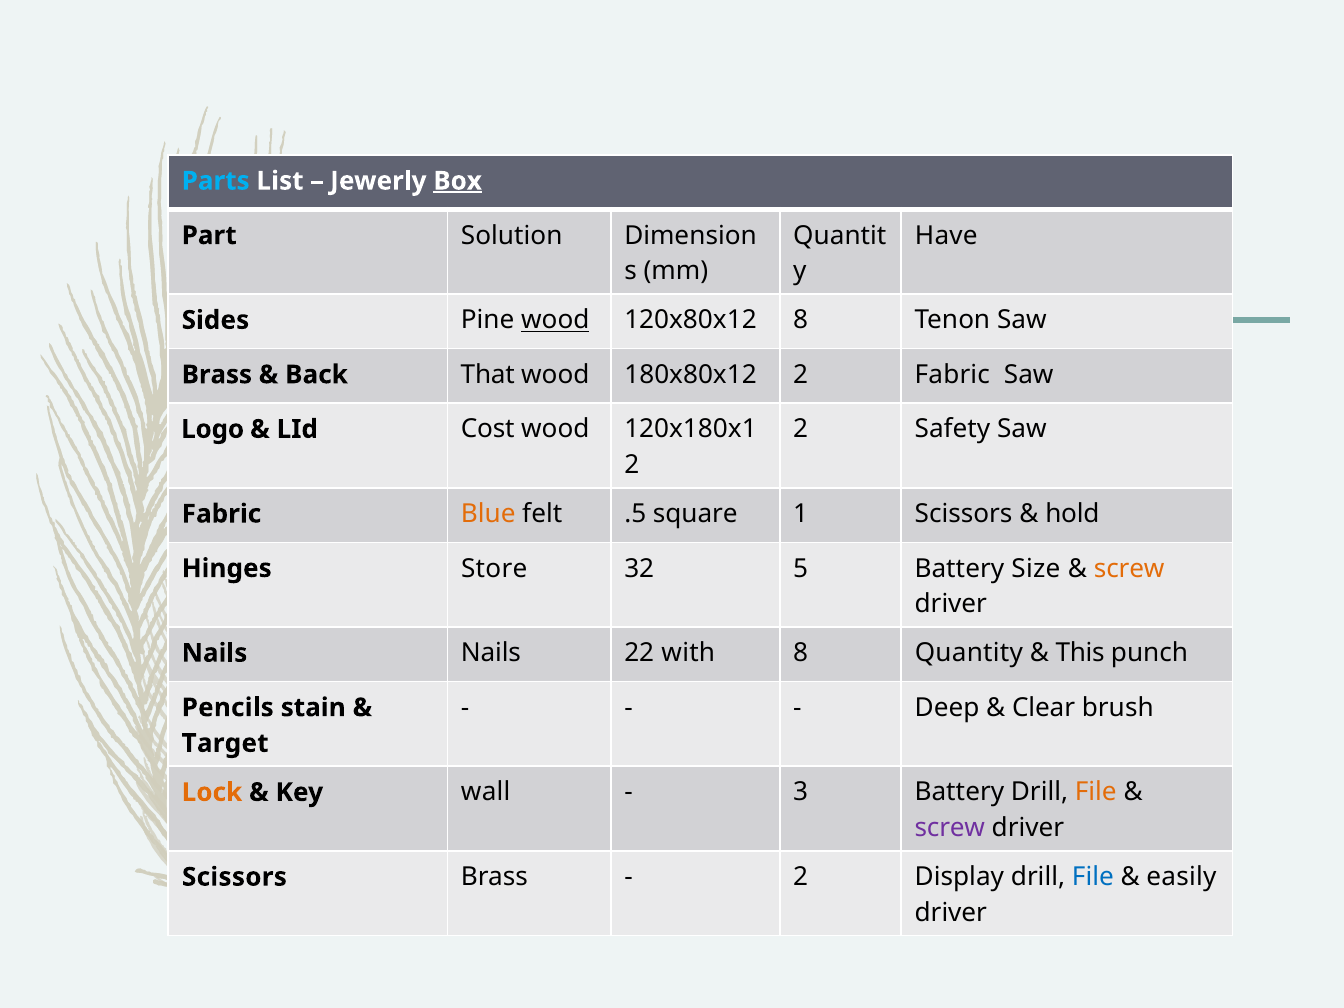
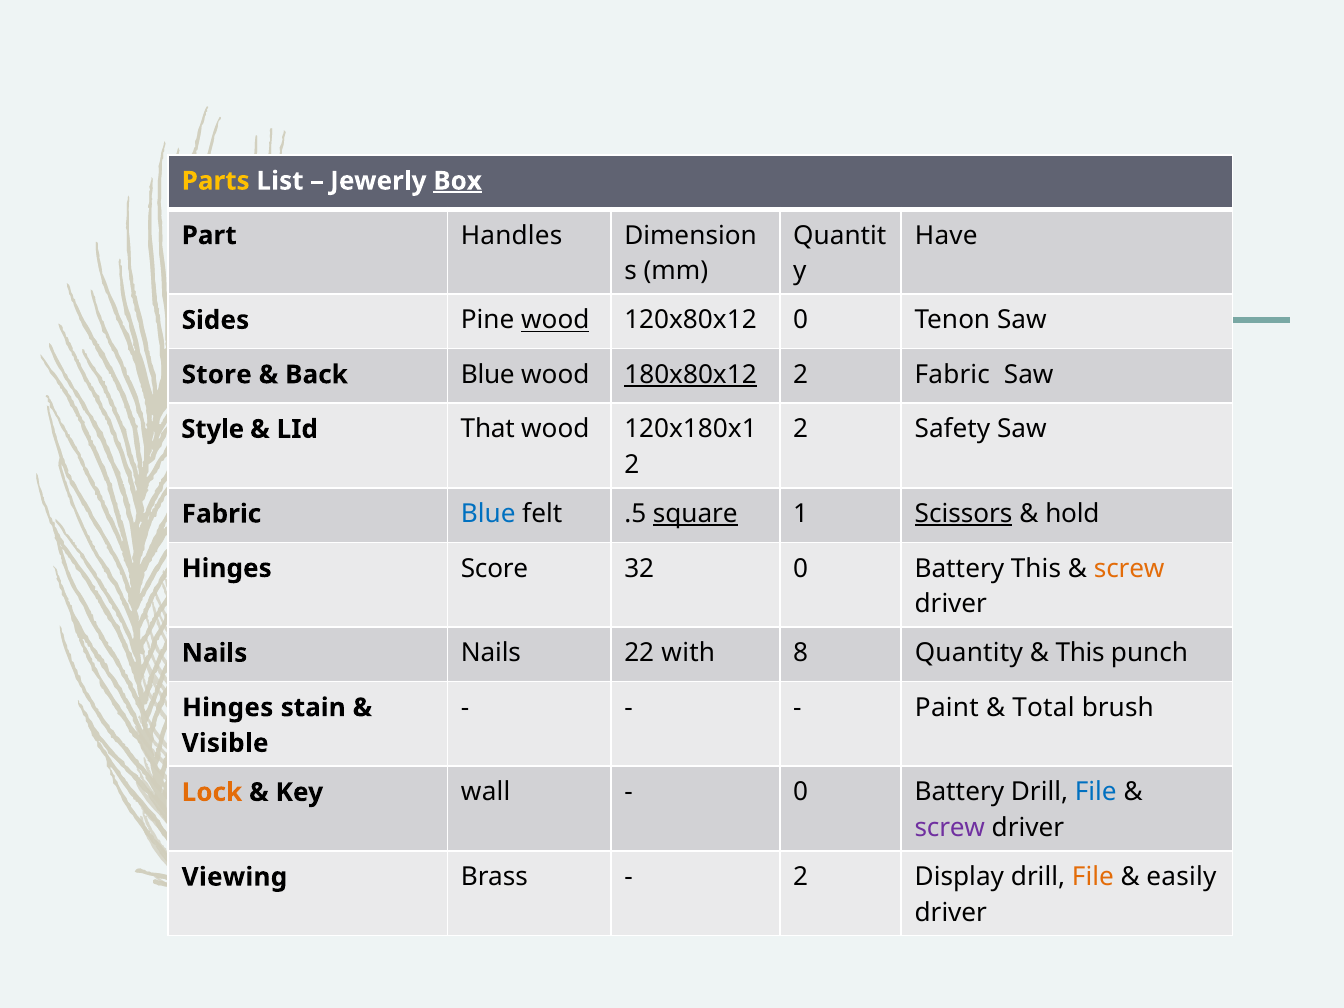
Parts colour: light blue -> yellow
Solution: Solution -> Handles
120x80x12 8: 8 -> 0
Brass at (217, 375): Brass -> Store
Back That: That -> Blue
180x80x12 underline: none -> present
Logo: Logo -> Style
Cost: Cost -> That
Blue at (488, 514) colour: orange -> blue
square underline: none -> present
Scissors at (964, 514) underline: none -> present
Store: Store -> Score
32 5: 5 -> 0
Battery Size: Size -> This
Deep: Deep -> Paint
Clear: Clear -> Total
Pencils at (228, 708): Pencils -> Hinges
Target: Target -> Visible
3 at (801, 792): 3 -> 0
File at (1096, 792) colour: orange -> blue
Scissors at (234, 877): Scissors -> Viewing
File at (1093, 877) colour: blue -> orange
